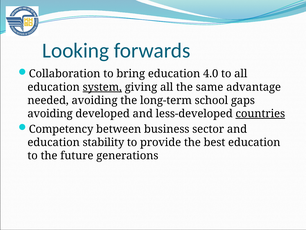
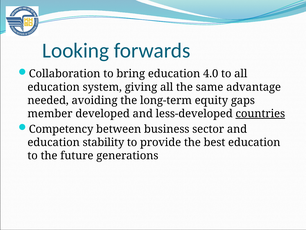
system underline: present -> none
school: school -> equity
avoiding at (50, 113): avoiding -> member
